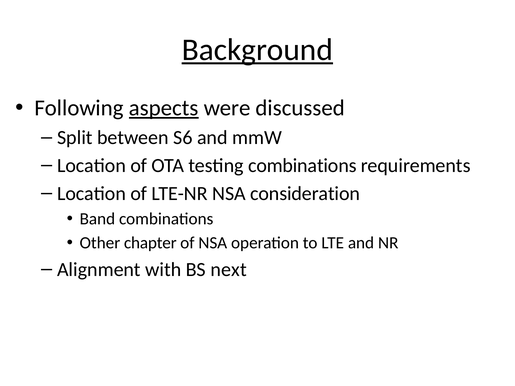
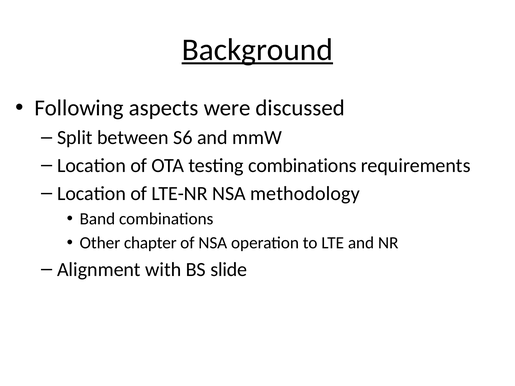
aspects underline: present -> none
consideration: consideration -> methodology
next: next -> slide
